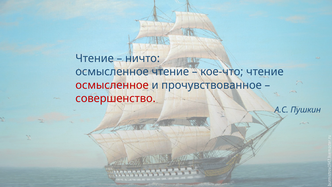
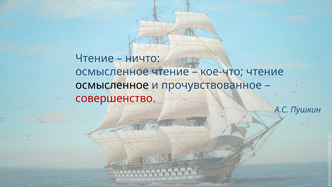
осмысленное at (112, 85) colour: red -> black
